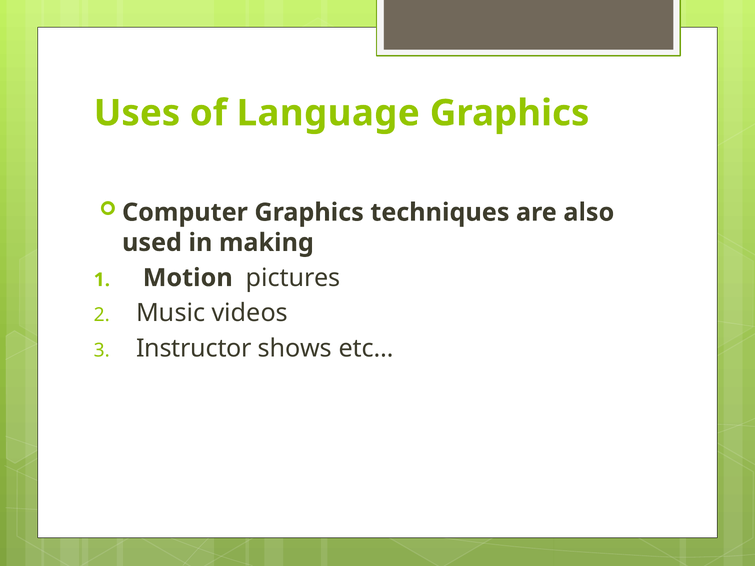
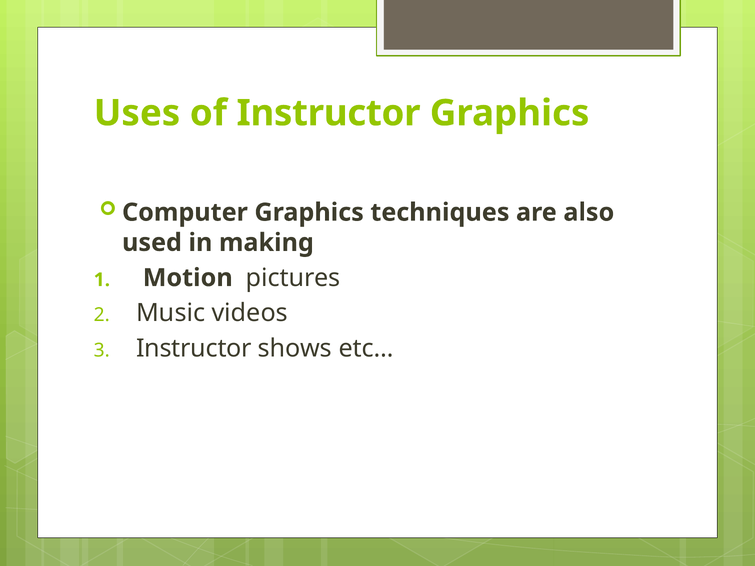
of Language: Language -> Instructor
